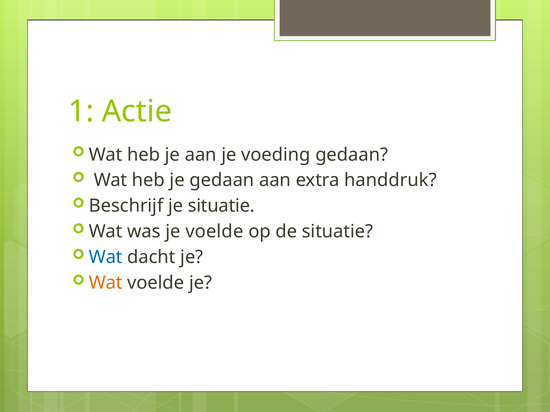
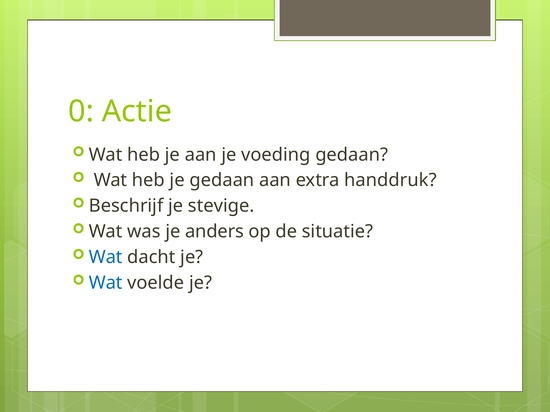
1: 1 -> 0
je situatie: situatie -> stevige
je voelde: voelde -> anders
Wat at (106, 283) colour: orange -> blue
